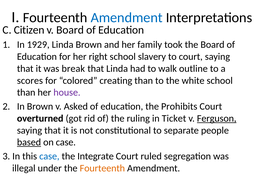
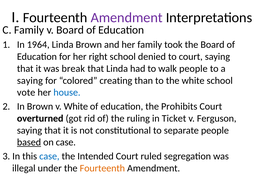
Amendment at (127, 18) colour: blue -> purple
C Citizen: Citizen -> Family
1929: 1929 -> 1964
slavery: slavery -> denied
walk outline: outline -> people
scores at (30, 81): scores -> saying
than at (26, 92): than -> vote
house colour: purple -> blue
v Asked: Asked -> White
Ferguson underline: present -> none
Integrate: Integrate -> Intended
